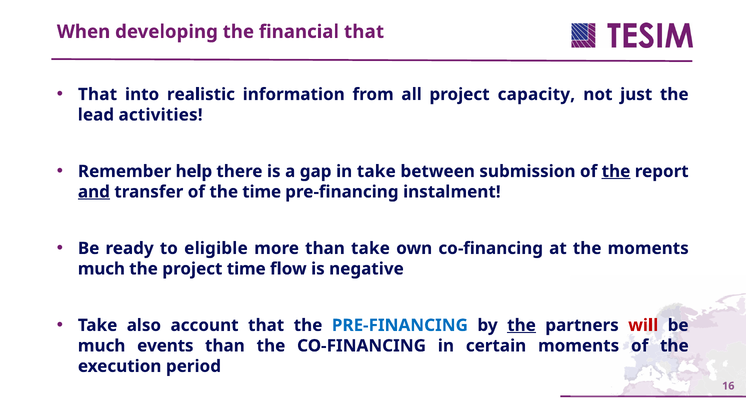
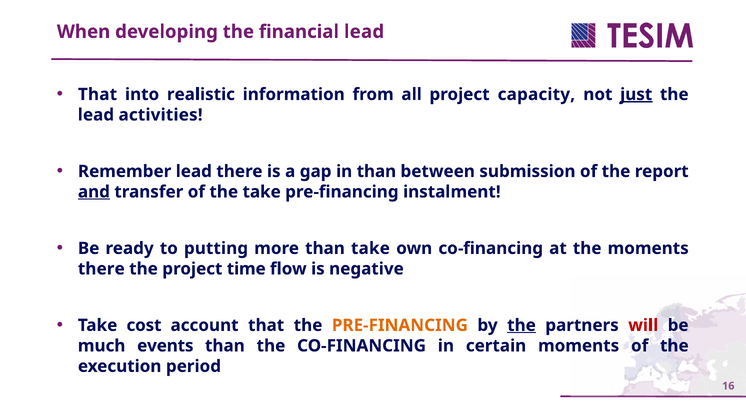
financial that: that -> lead
just underline: none -> present
Remember help: help -> lead
in take: take -> than
the at (616, 172) underline: present -> none
the time: time -> take
eligible: eligible -> putting
much at (101, 269): much -> there
also: also -> cost
PRE-FINANCING at (400, 326) colour: blue -> orange
